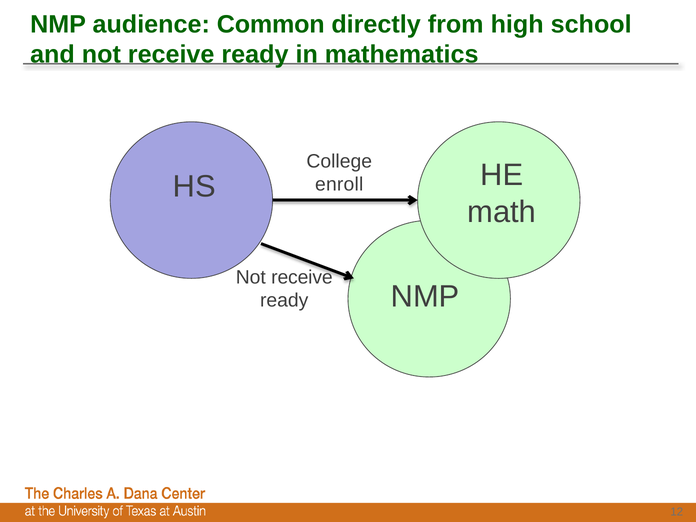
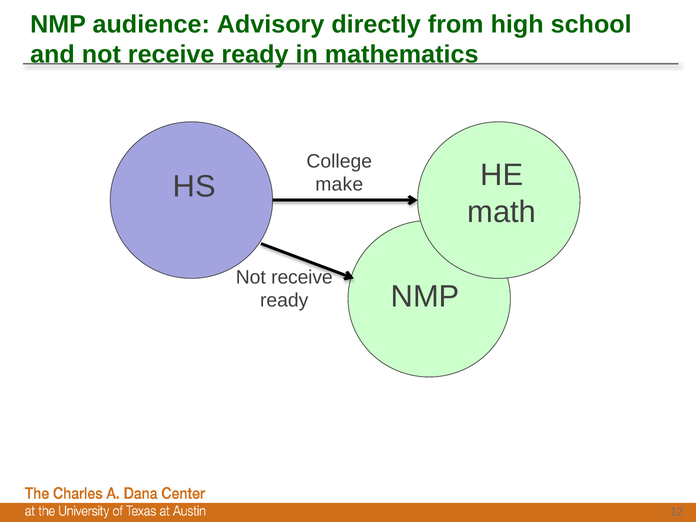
Common: Common -> Advisory
enroll: enroll -> make
